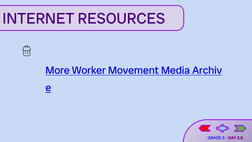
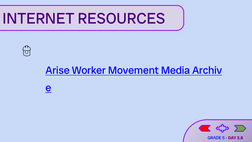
More: More -> Arise
